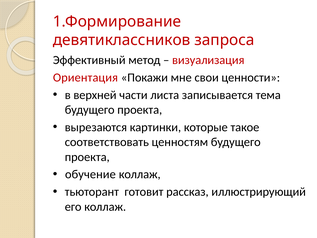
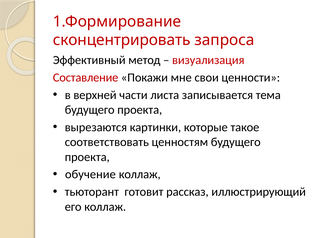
девятиклассников: девятиклассников -> сконцентрировать
Ориентация: Ориентация -> Составление
